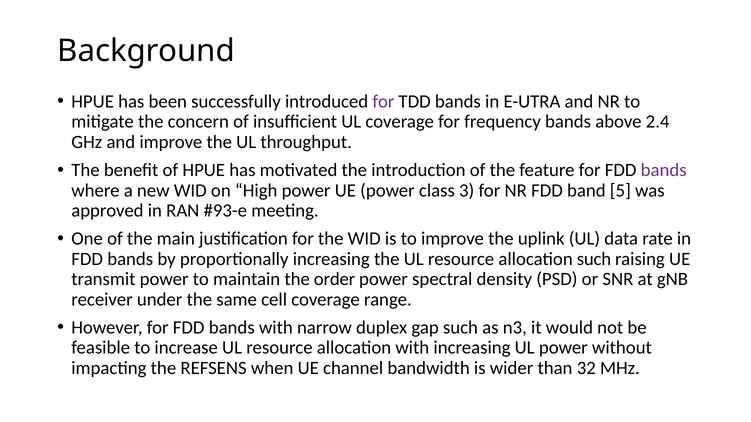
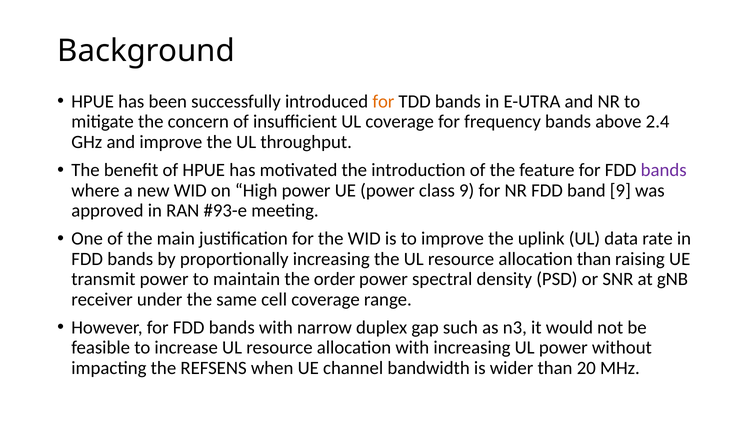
for at (383, 102) colour: purple -> orange
class 3: 3 -> 9
band 5: 5 -> 9
allocation such: such -> than
32: 32 -> 20
